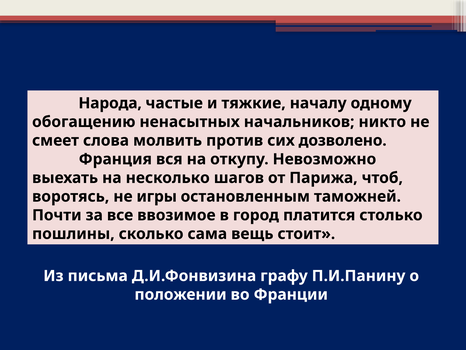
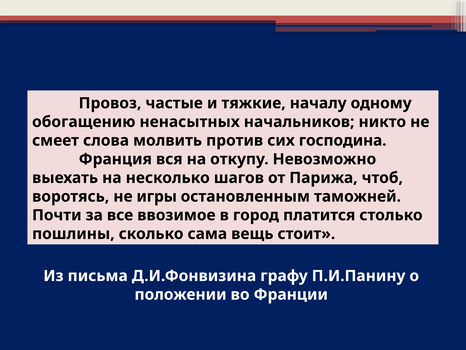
Народа: Народа -> Провоз
дозволено: дозволено -> господина
